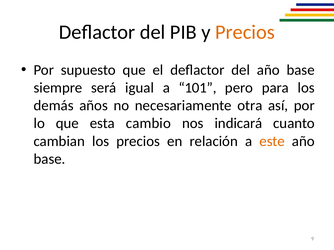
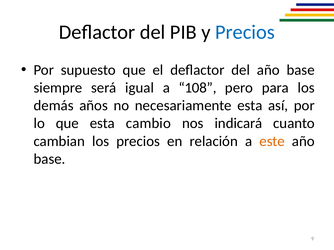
Precios at (245, 32) colour: orange -> blue
101: 101 -> 108
necesariamente otra: otra -> esta
